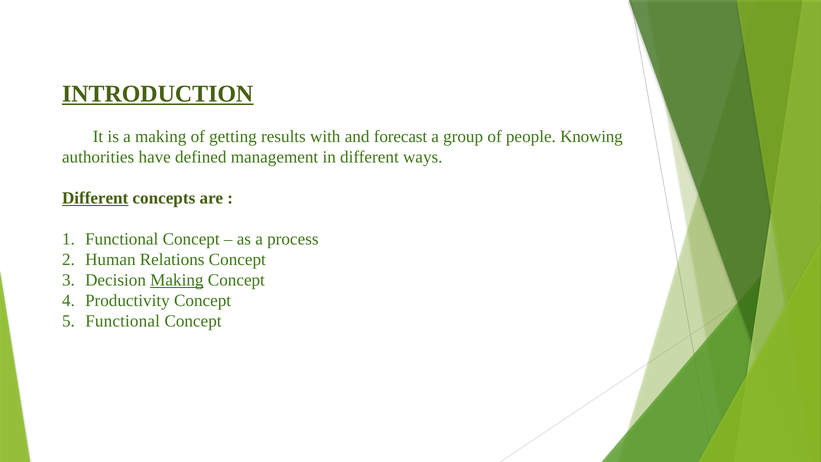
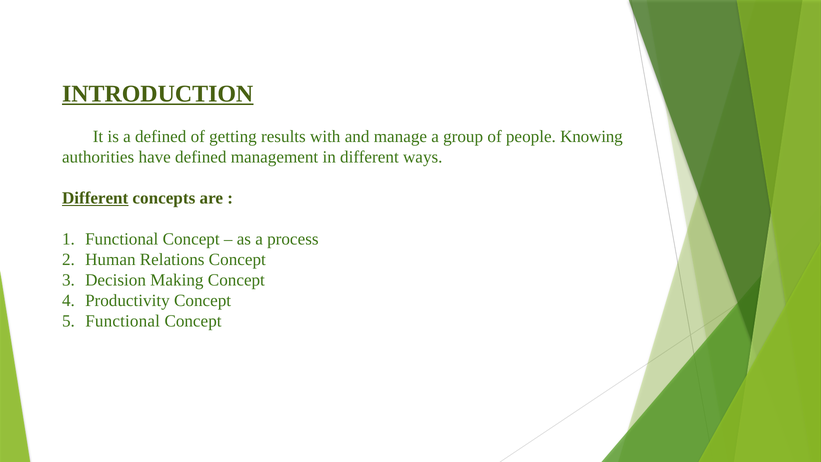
a making: making -> defined
forecast: forecast -> manage
Making at (177, 280) underline: present -> none
